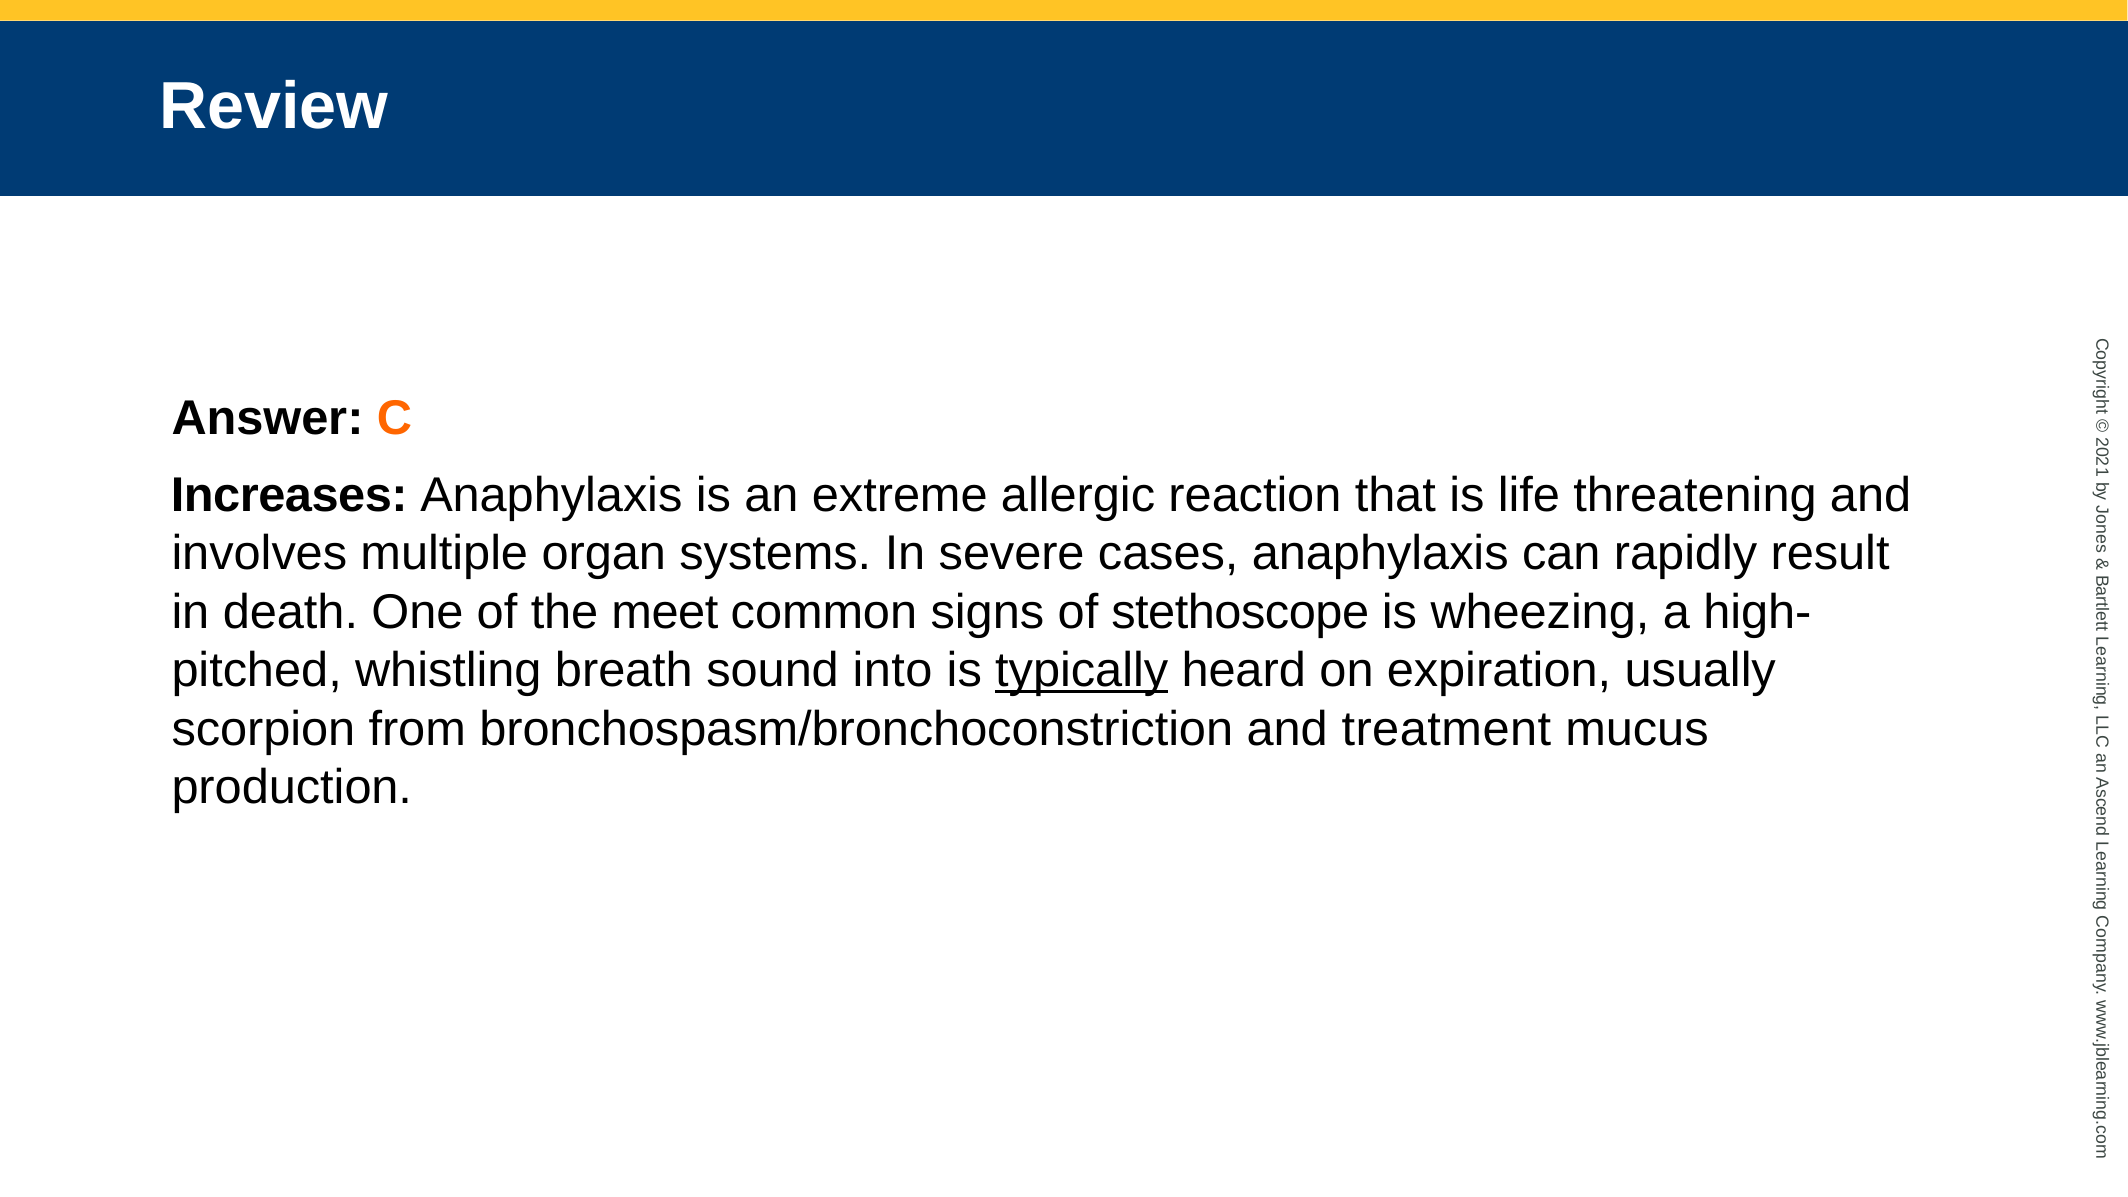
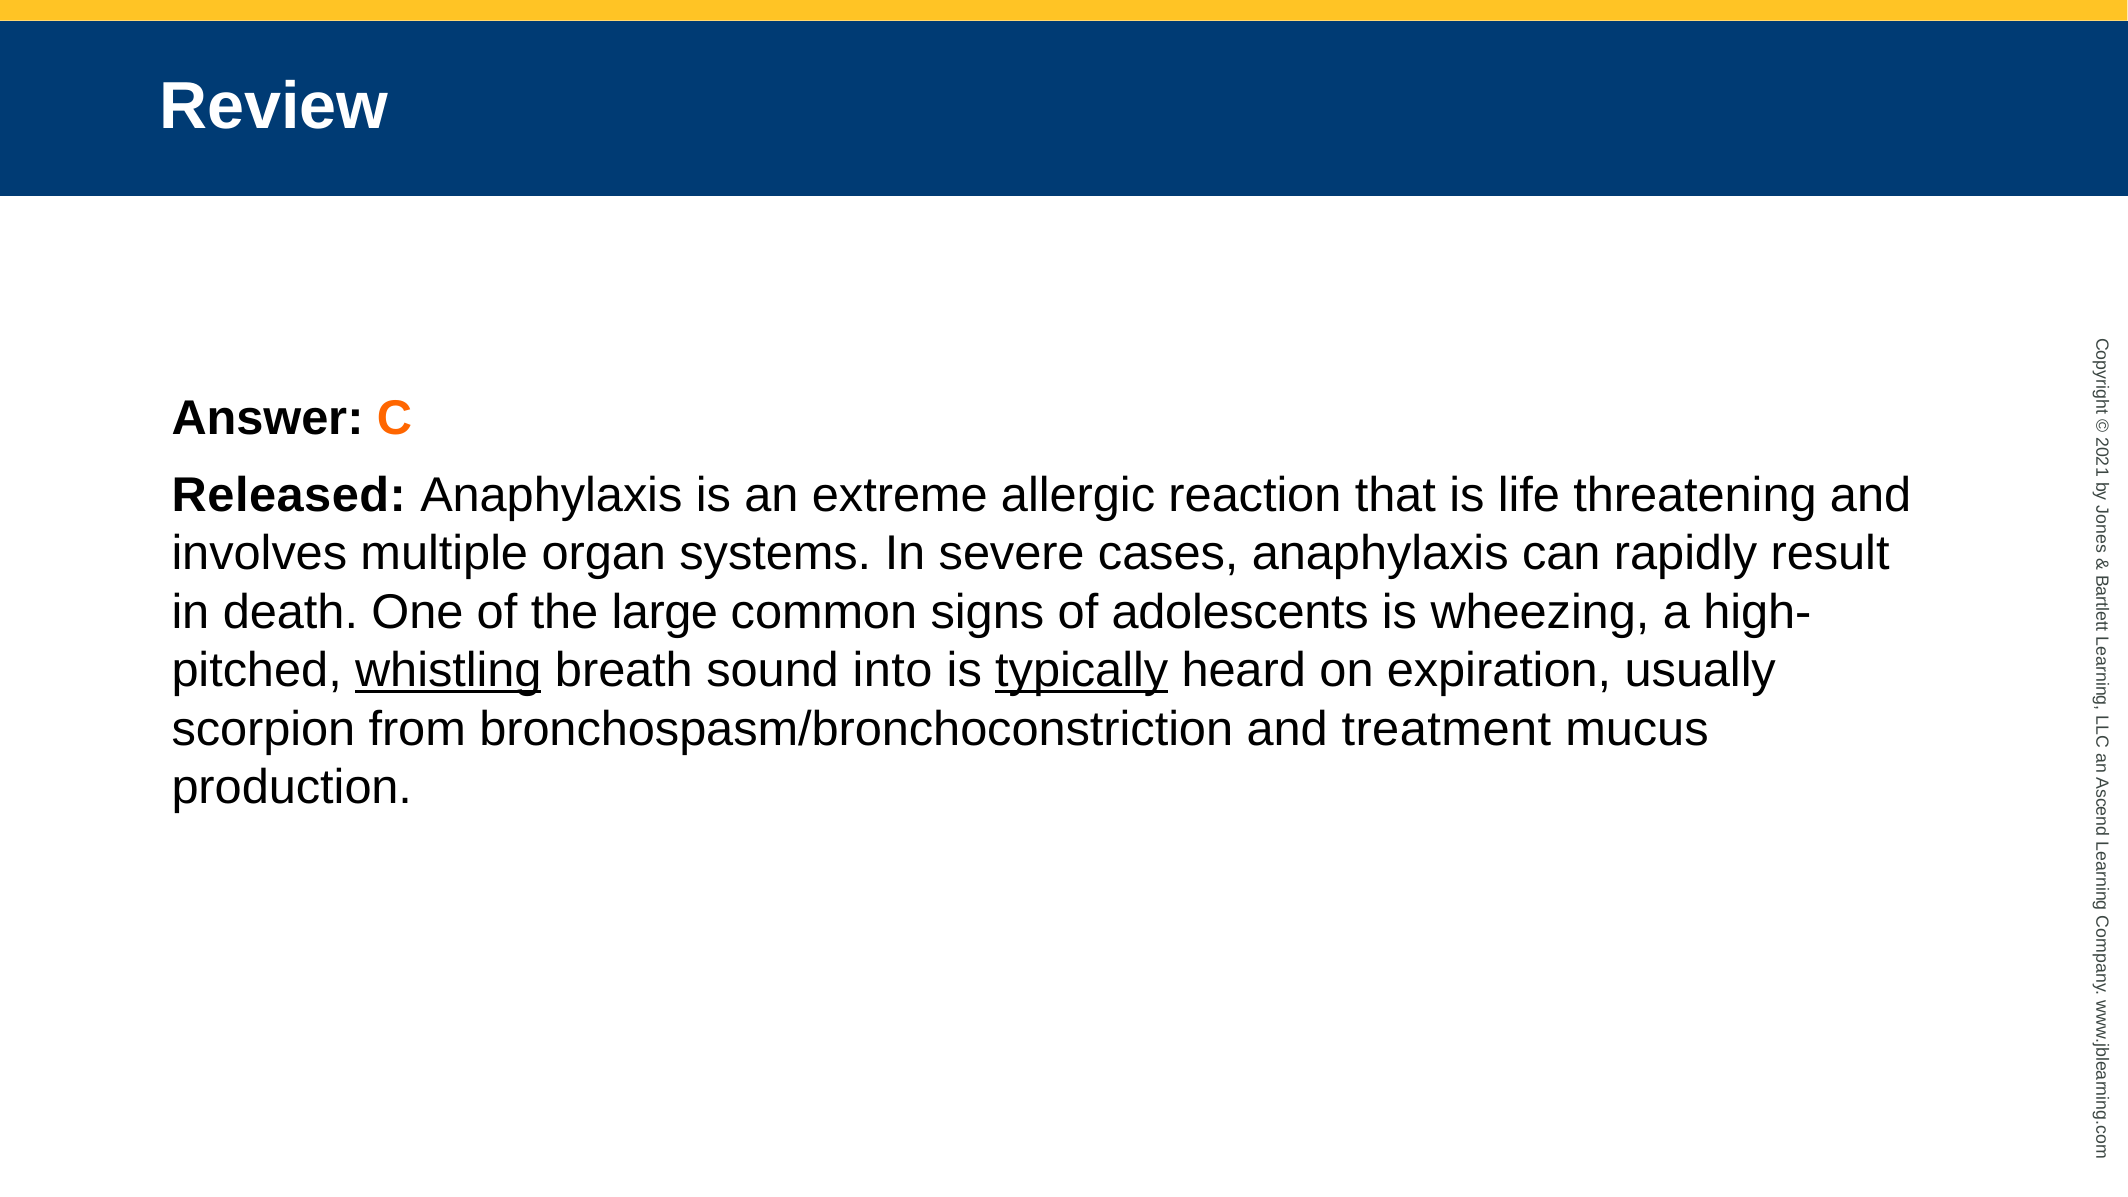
Increases: Increases -> Released
meet: meet -> large
stethoscope: stethoscope -> adolescents
whistling underline: none -> present
